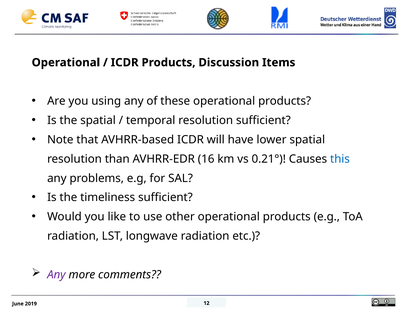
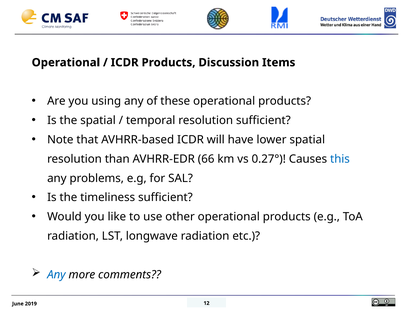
16: 16 -> 66
0.21°: 0.21° -> 0.27°
Any at (56, 274) colour: purple -> blue
